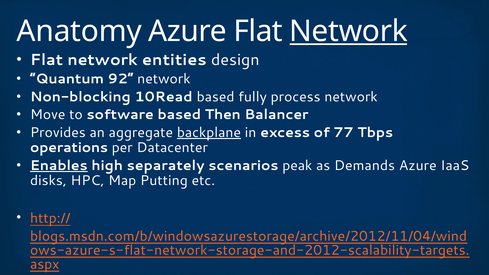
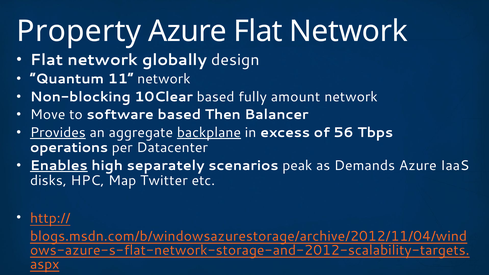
Anatomy: Anatomy -> Property
Network at (348, 31) underline: present -> none
entities: entities -> globally
92: 92 -> 11
10Read: 10Read -> 10Clear
process: process -> amount
Provides underline: none -> present
77: 77 -> 56
Putting: Putting -> Twitter
